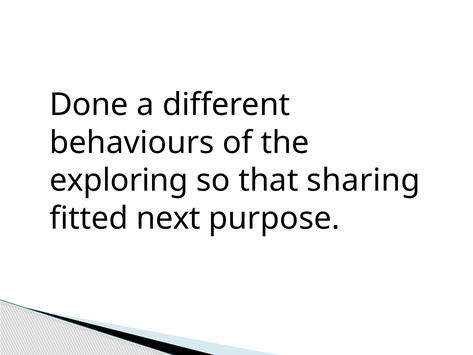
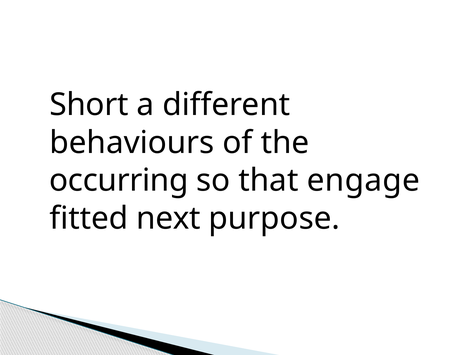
Done: Done -> Short
exploring: exploring -> occurring
sharing: sharing -> engage
